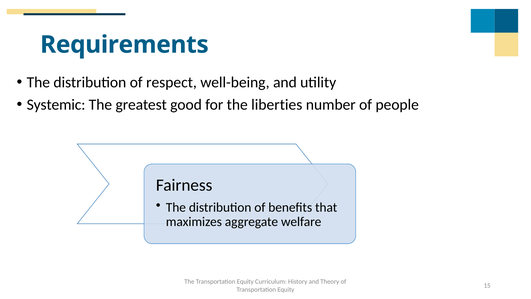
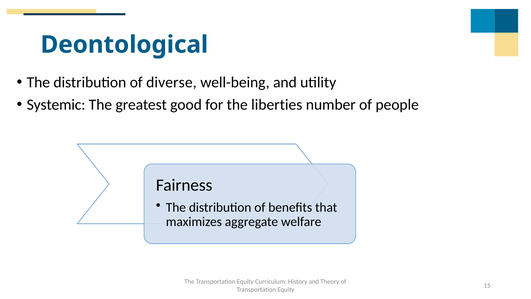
Requirements: Requirements -> Deontological
respect: respect -> diverse
